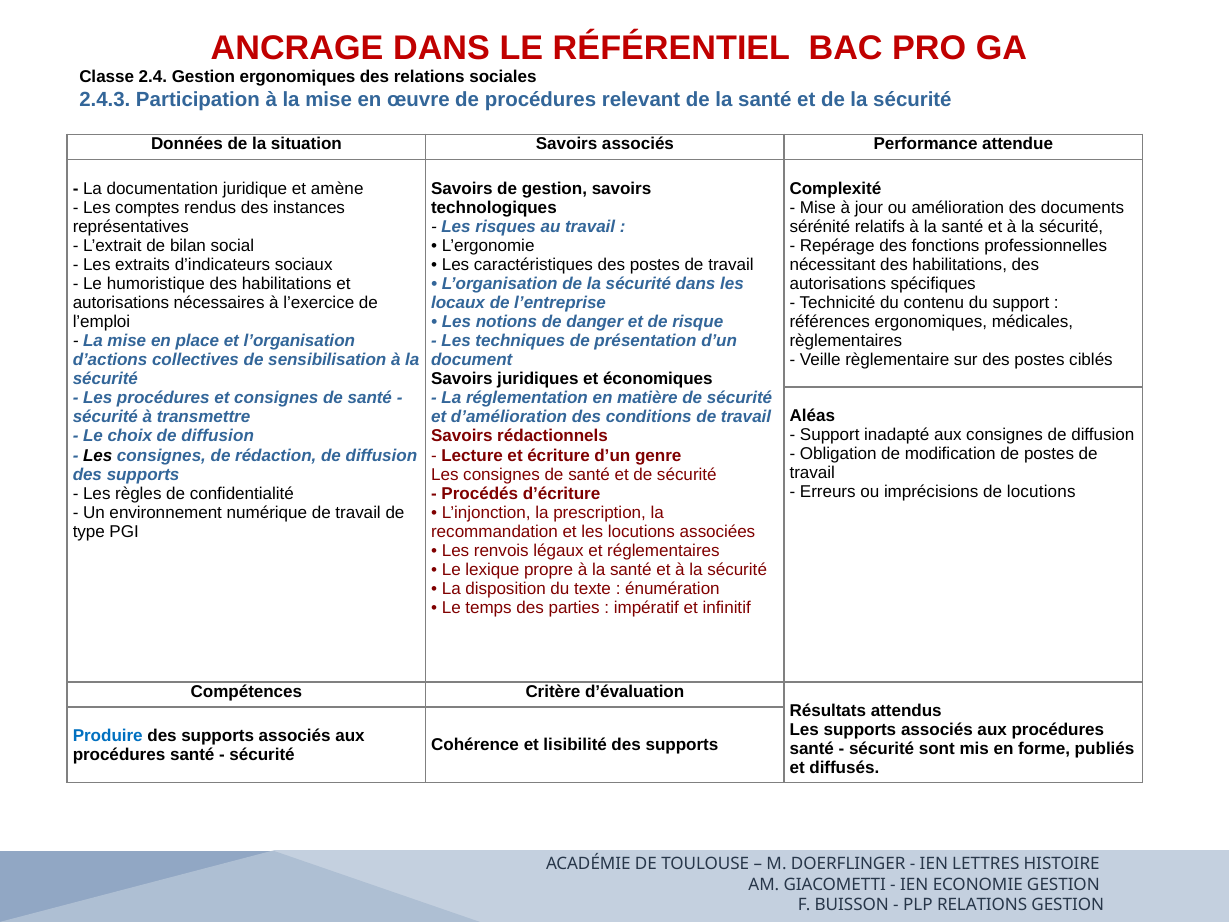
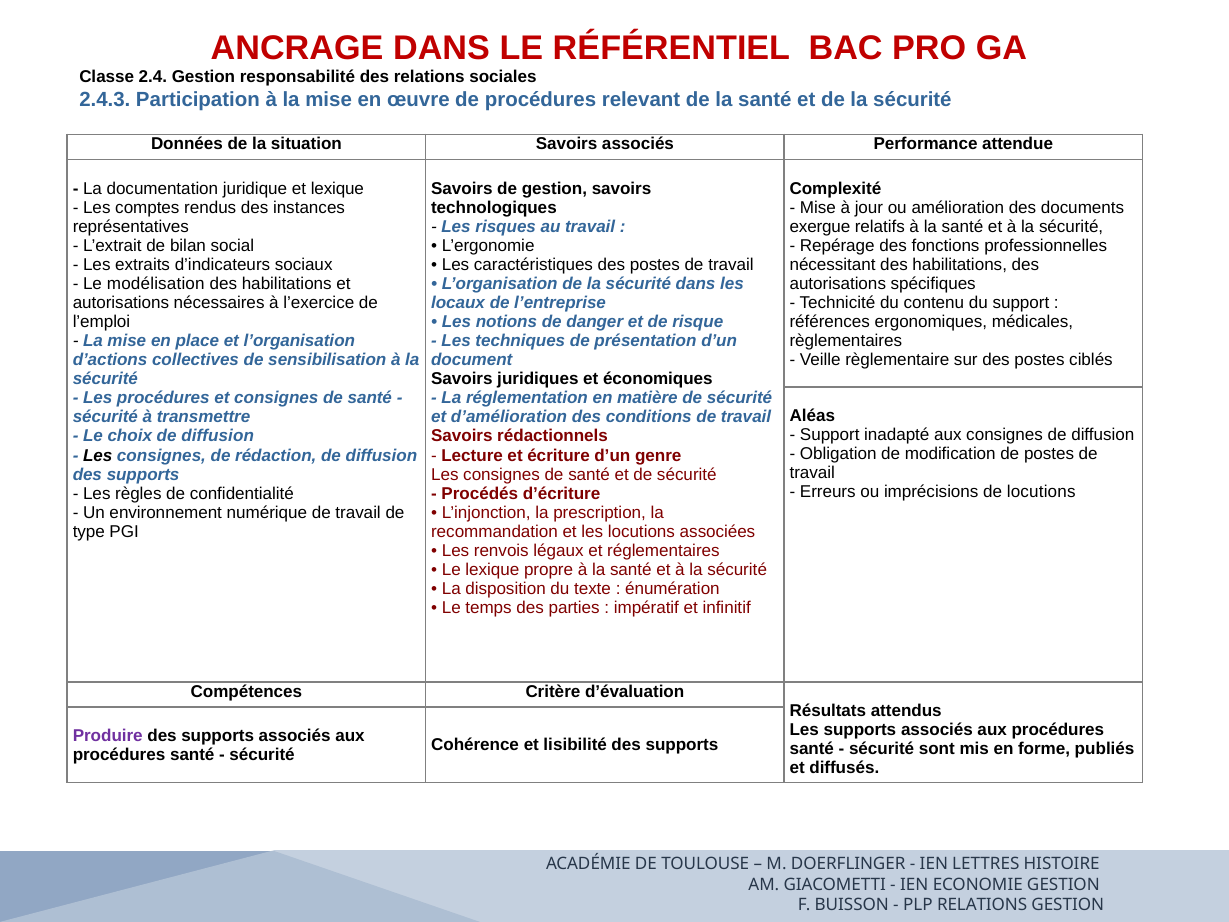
Gestion ergonomiques: ergonomiques -> responsabilité
et amène: amène -> lexique
sérénité: sérénité -> exergue
humoristique: humoristique -> modélisation
Produire colour: blue -> purple
